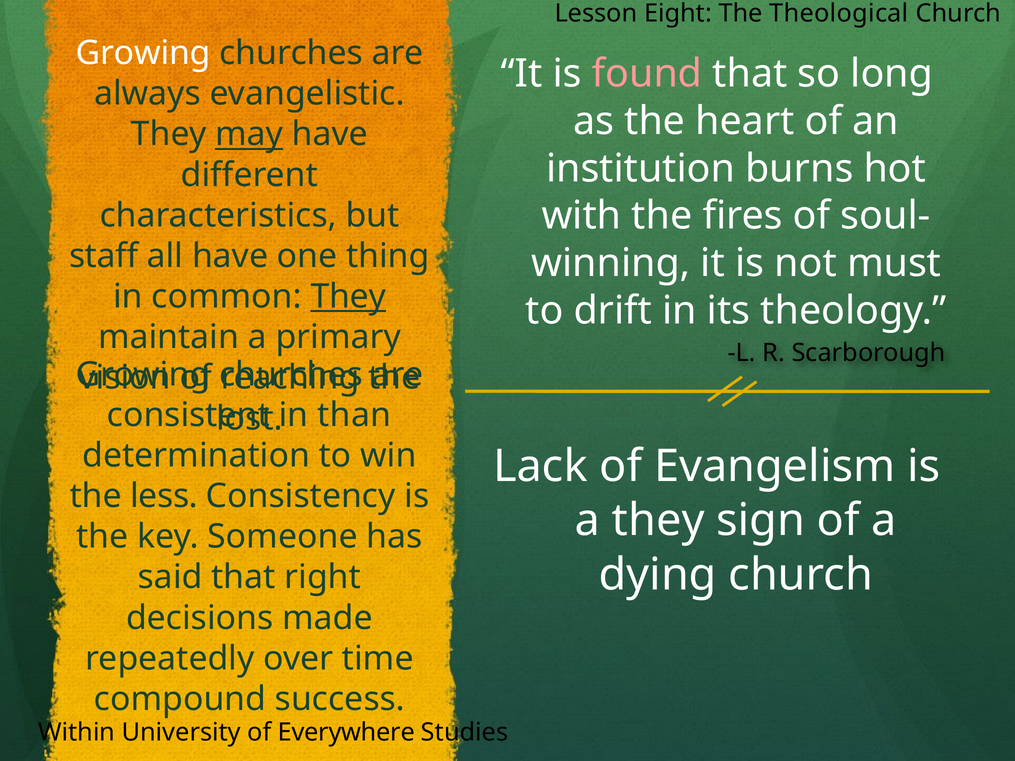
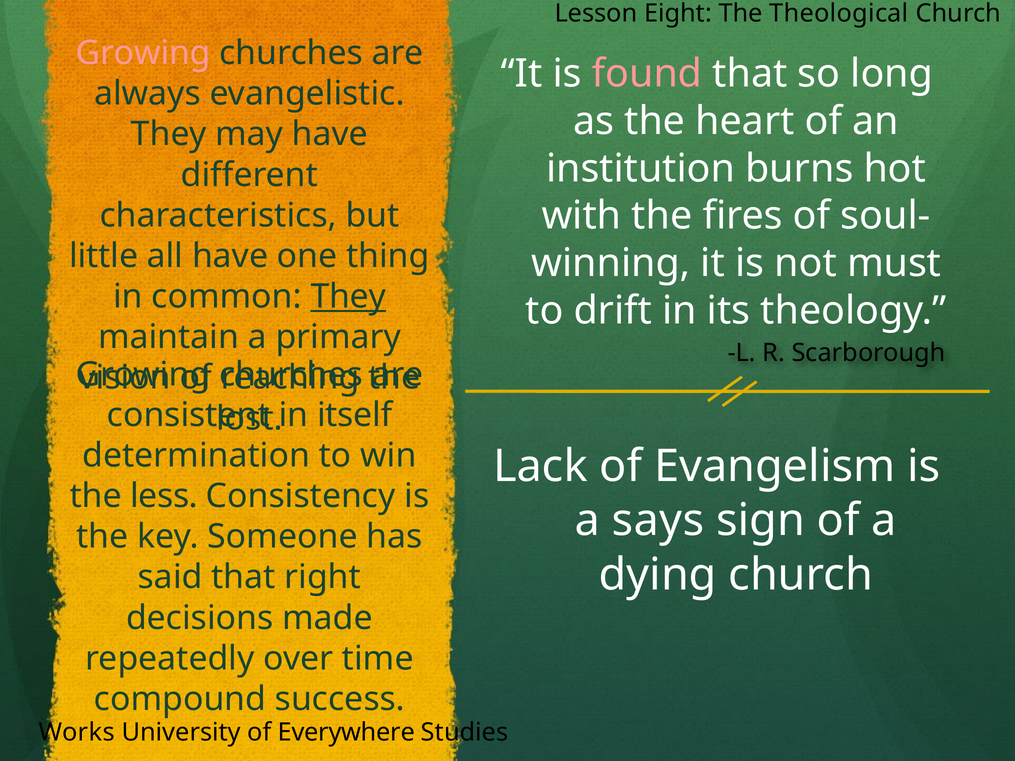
Growing at (143, 53) colour: white -> pink
may underline: present -> none
staff: staff -> little
than: than -> itself
a they: they -> says
Within: Within -> Works
